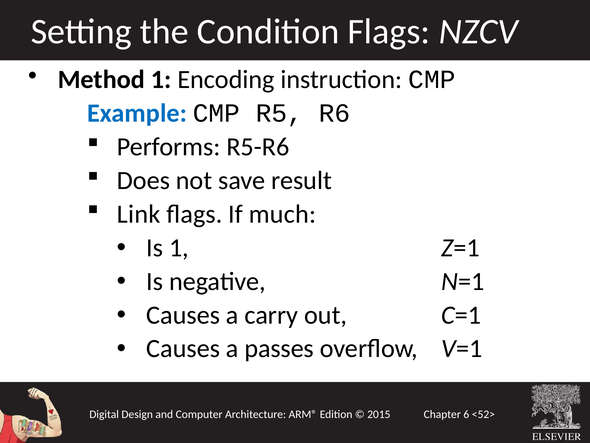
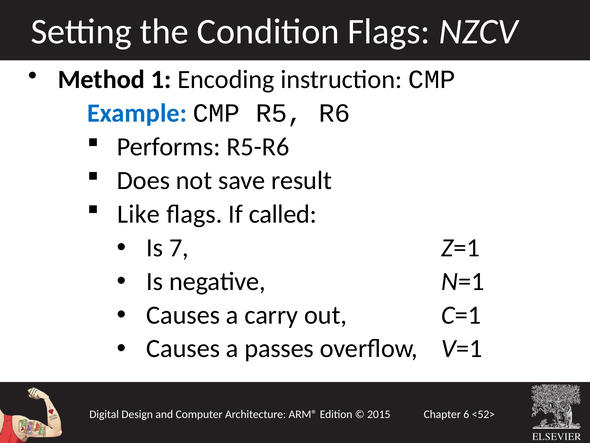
Link: Link -> Like
much: much -> called
Is 1: 1 -> 7
